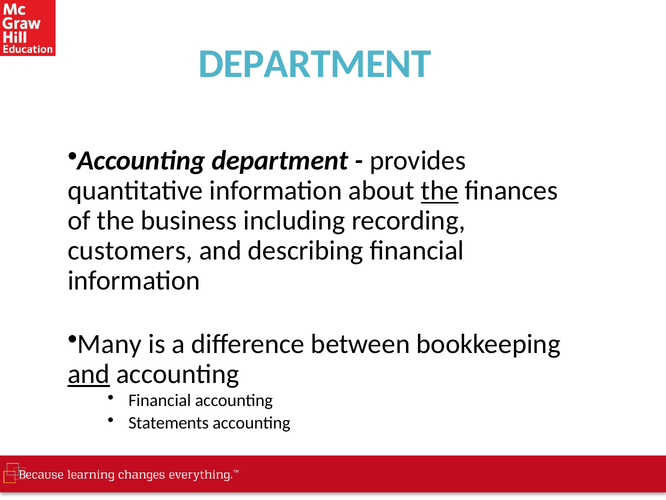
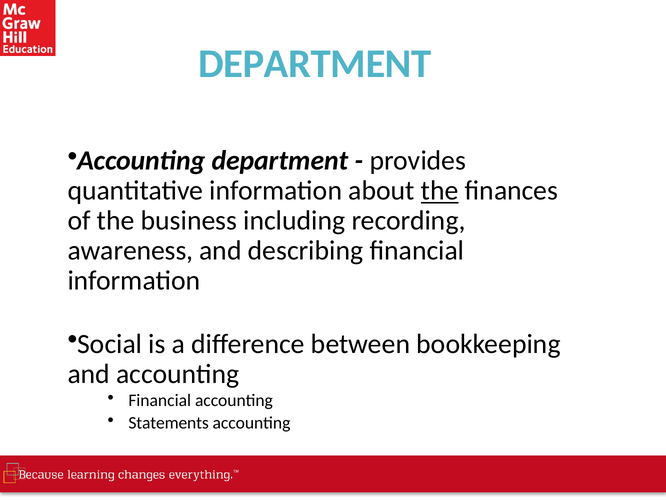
customers: customers -> awareness
Many: Many -> Social
and at (89, 374) underline: present -> none
